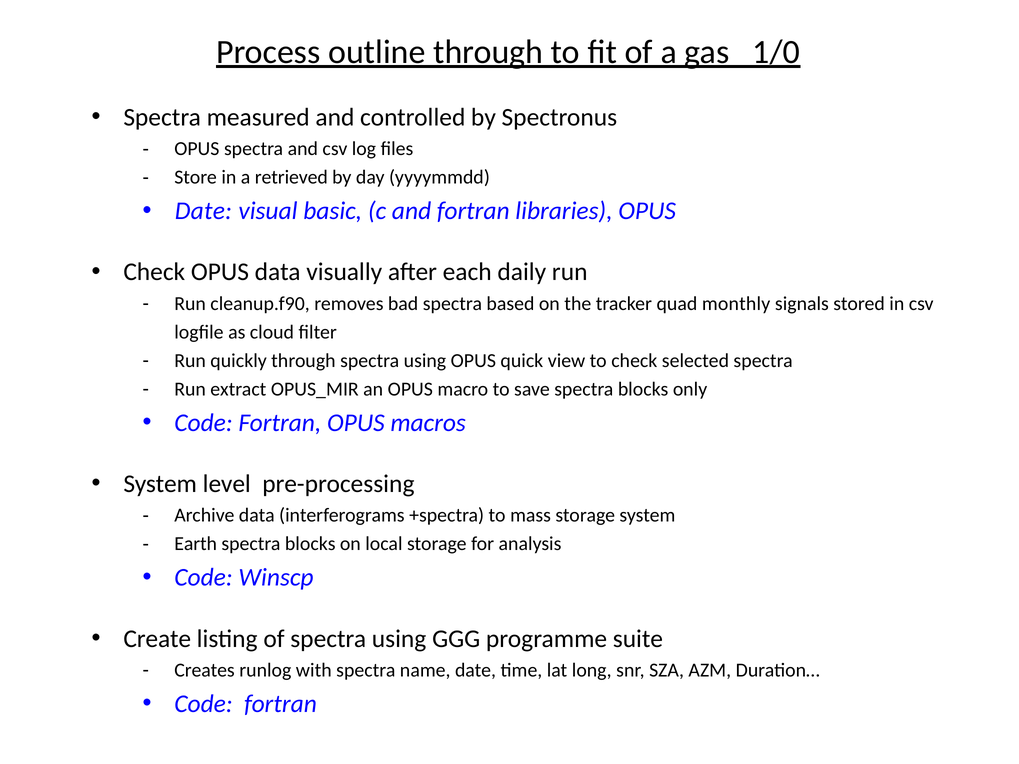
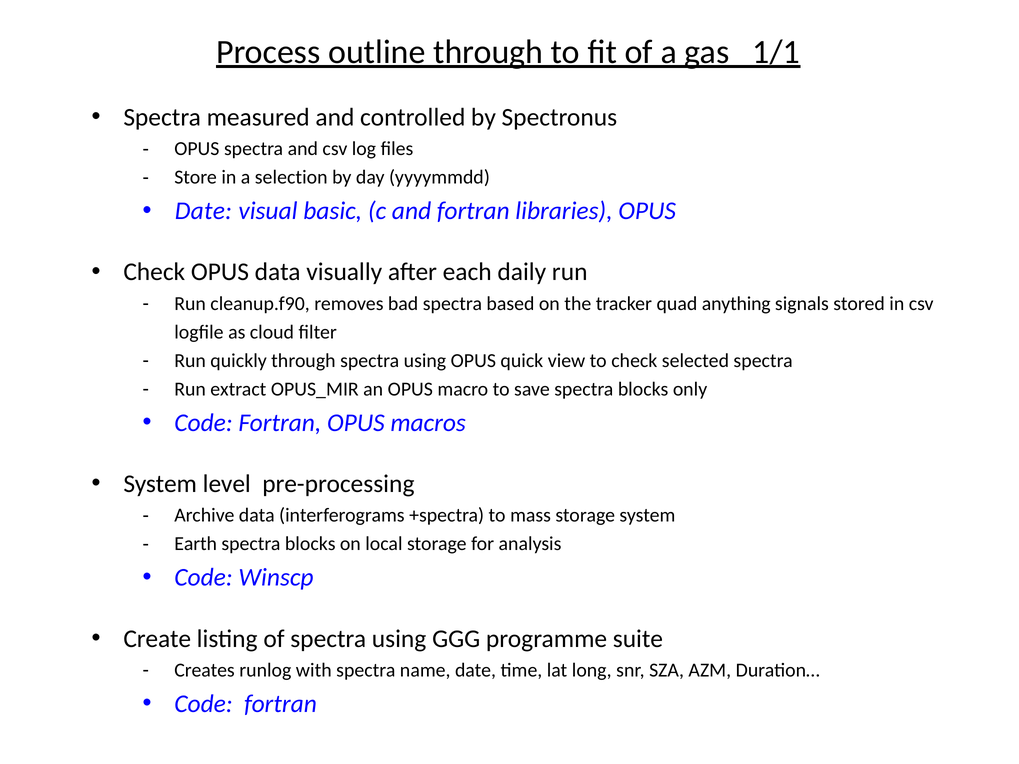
1/0: 1/0 -> 1/1
retrieved: retrieved -> selection
monthly: monthly -> anything
